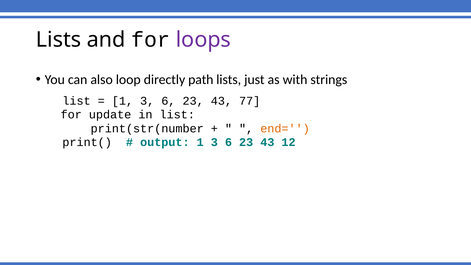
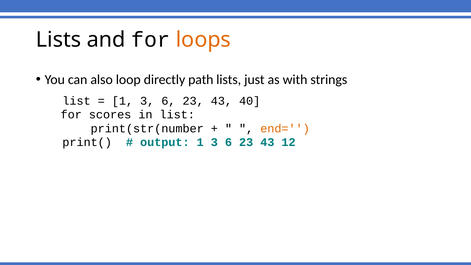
loops colour: purple -> orange
77: 77 -> 40
update: update -> scores
